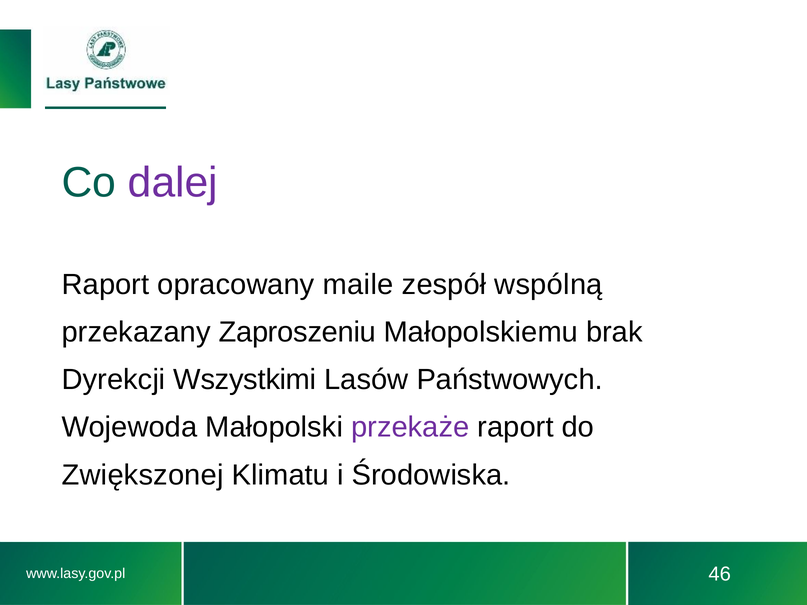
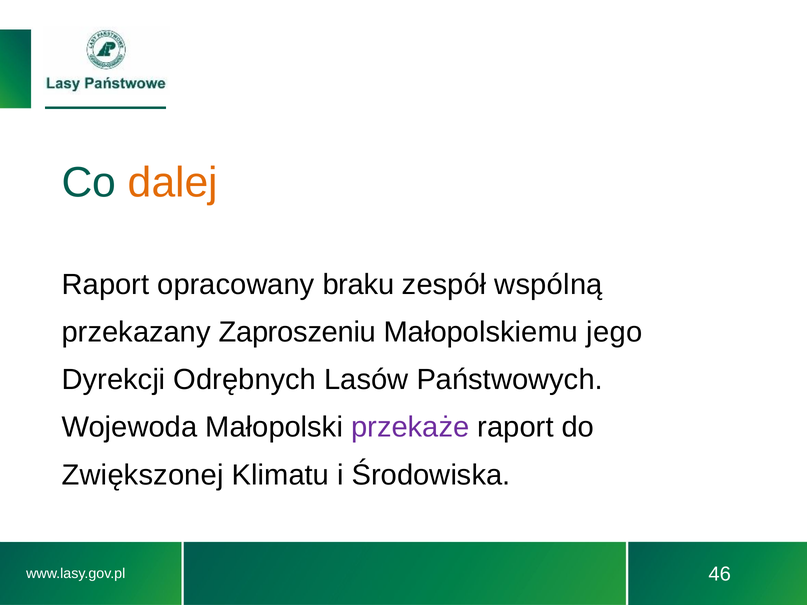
dalej colour: purple -> orange
maile: maile -> braku
brak: brak -> jego
Wszystkimi: Wszystkimi -> Odrębnych
